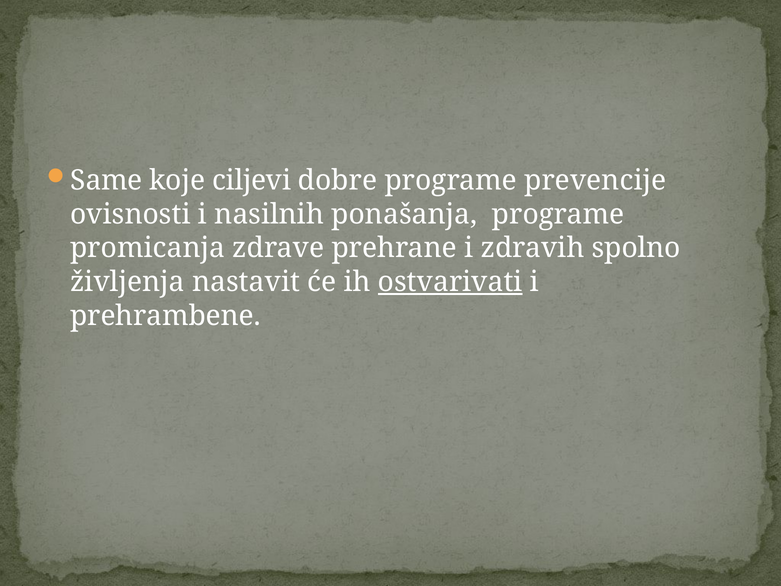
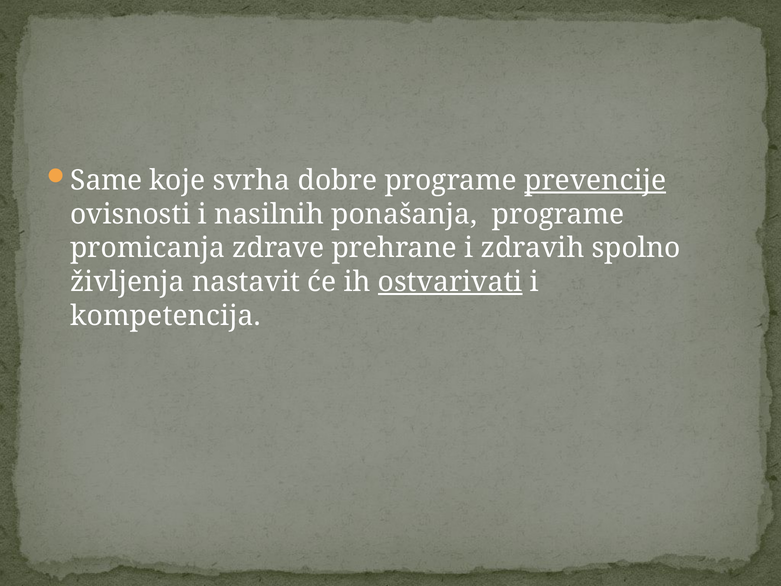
ciljevi: ciljevi -> svrha
prevencije underline: none -> present
prehrambene: prehrambene -> kompetencija
